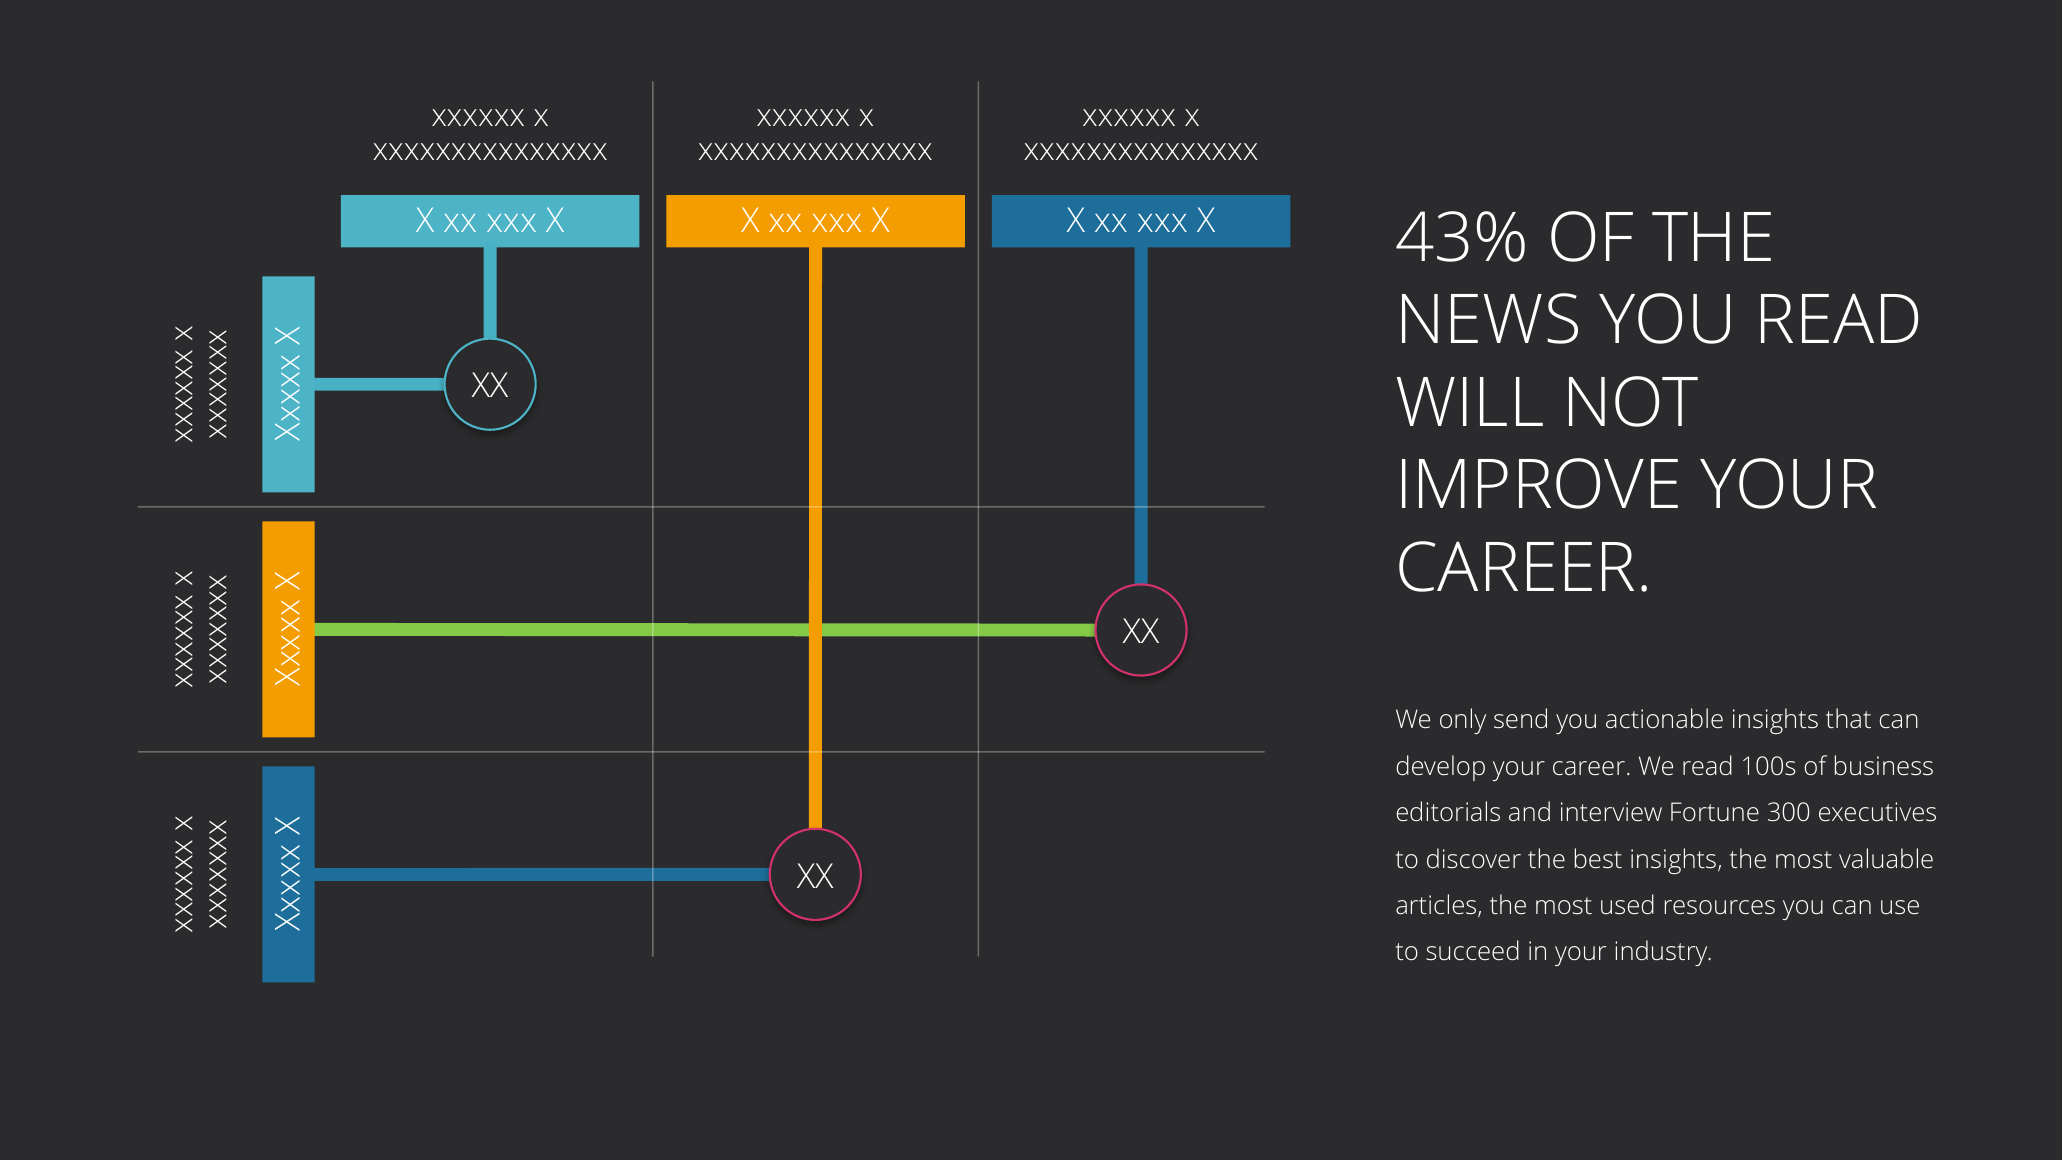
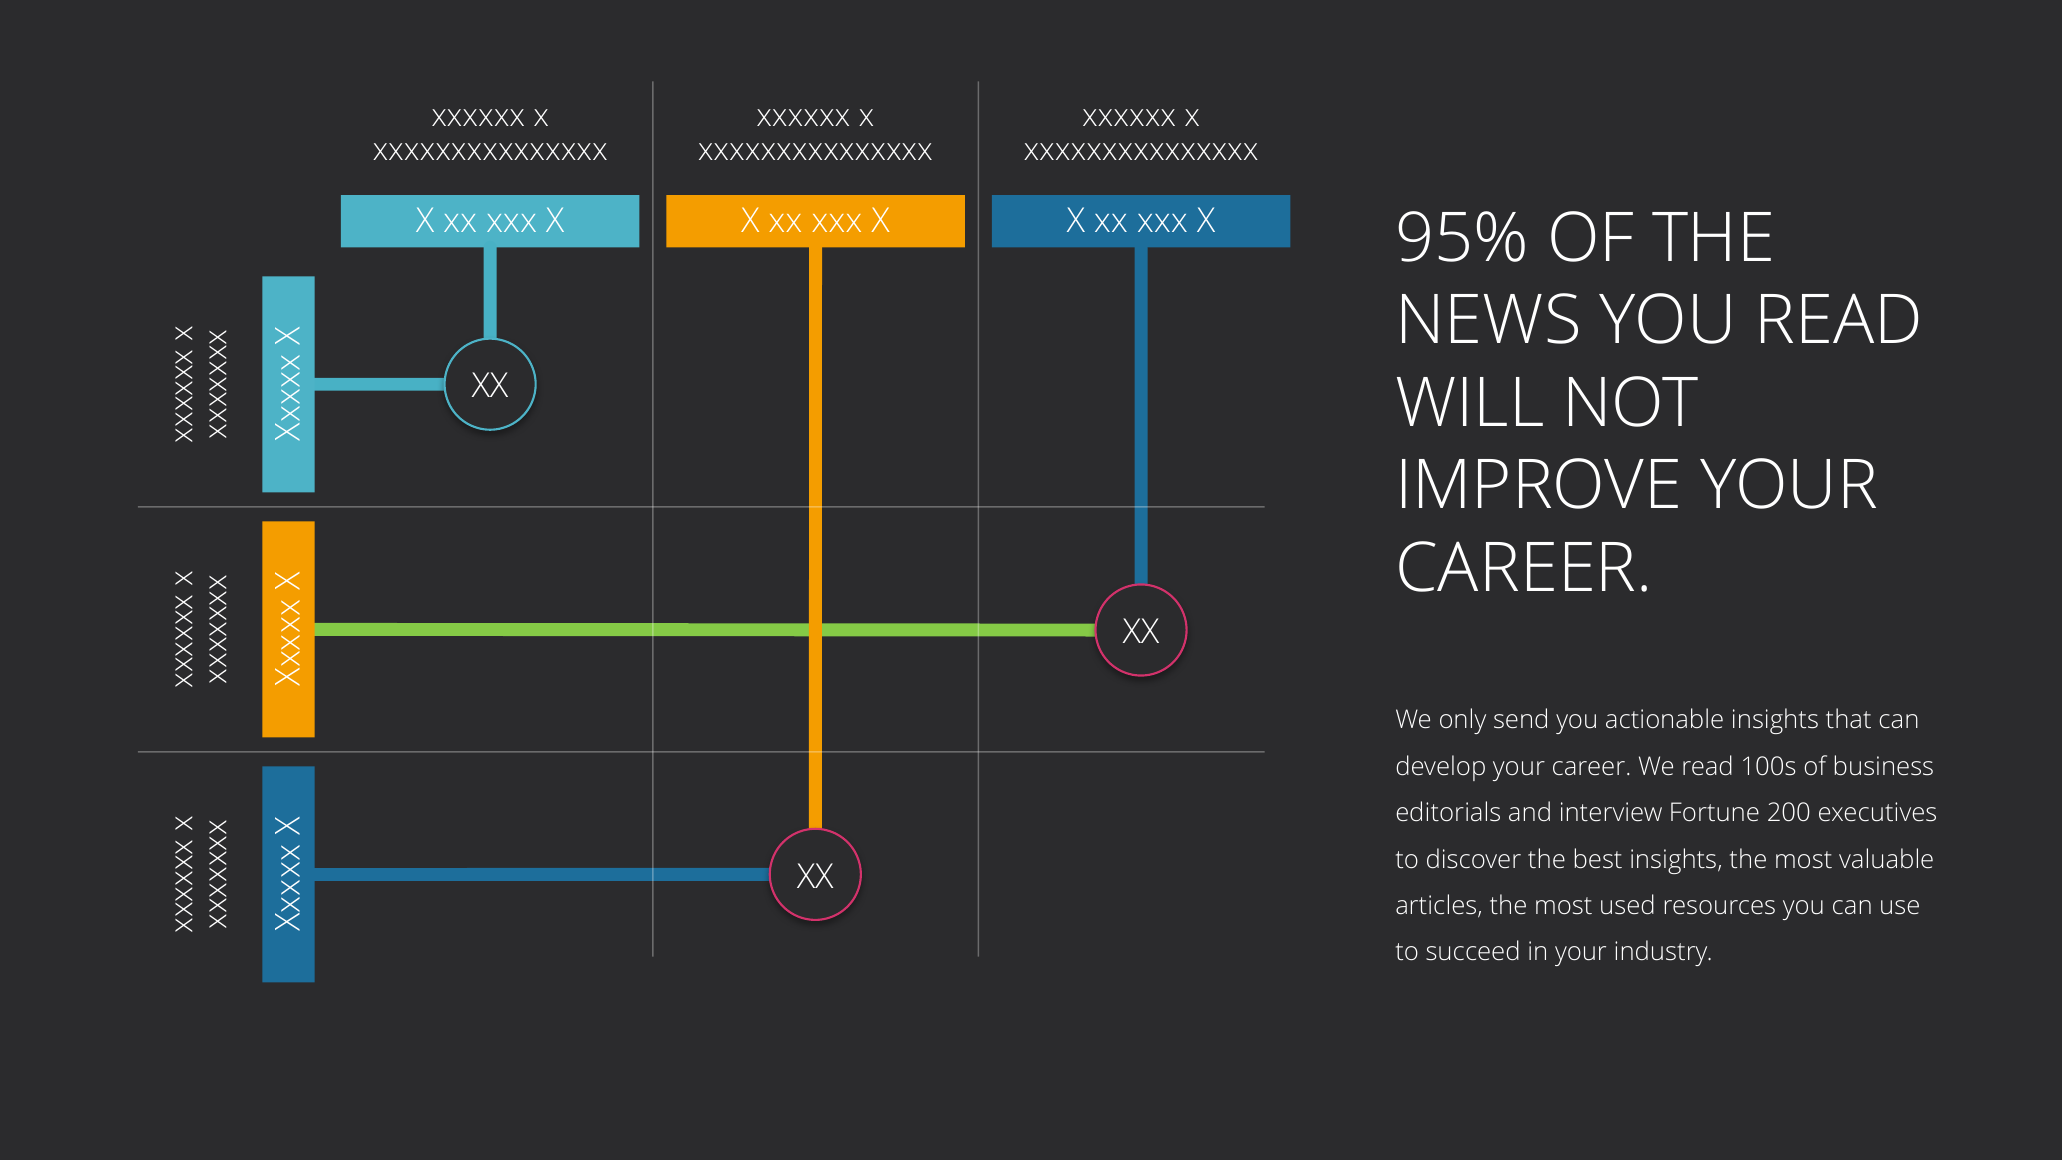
43%: 43% -> 95%
300: 300 -> 200
